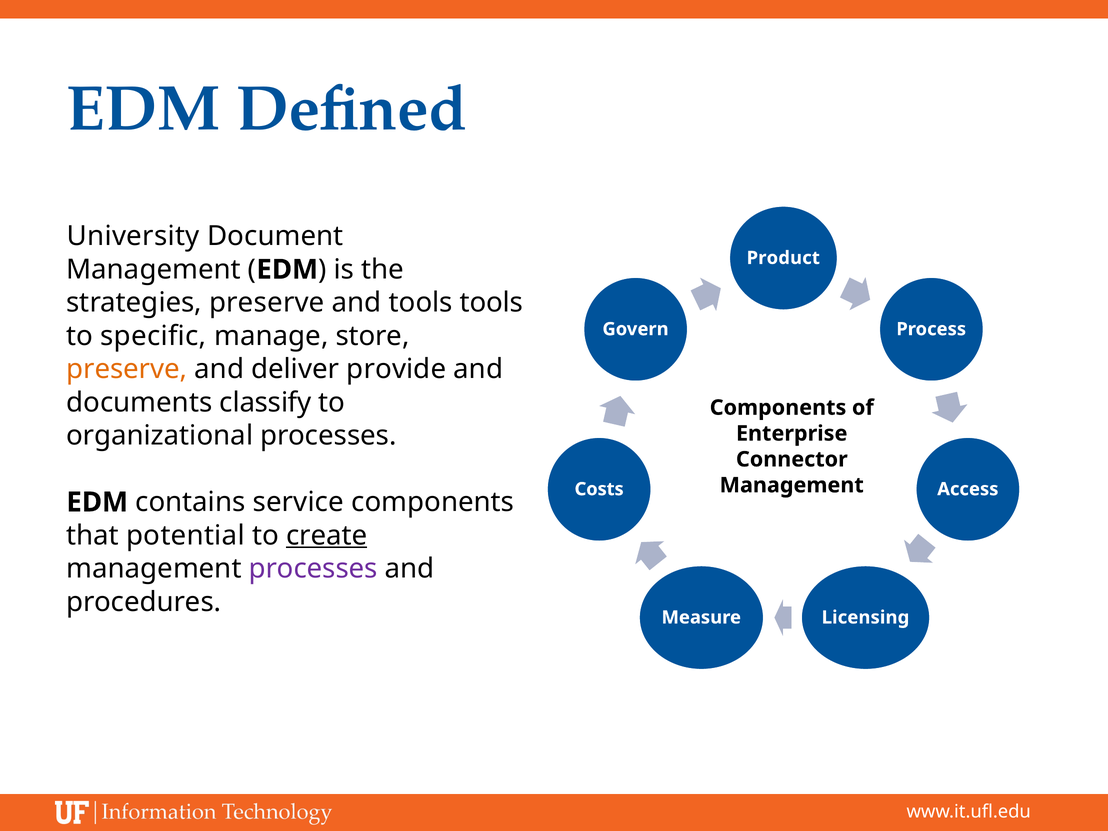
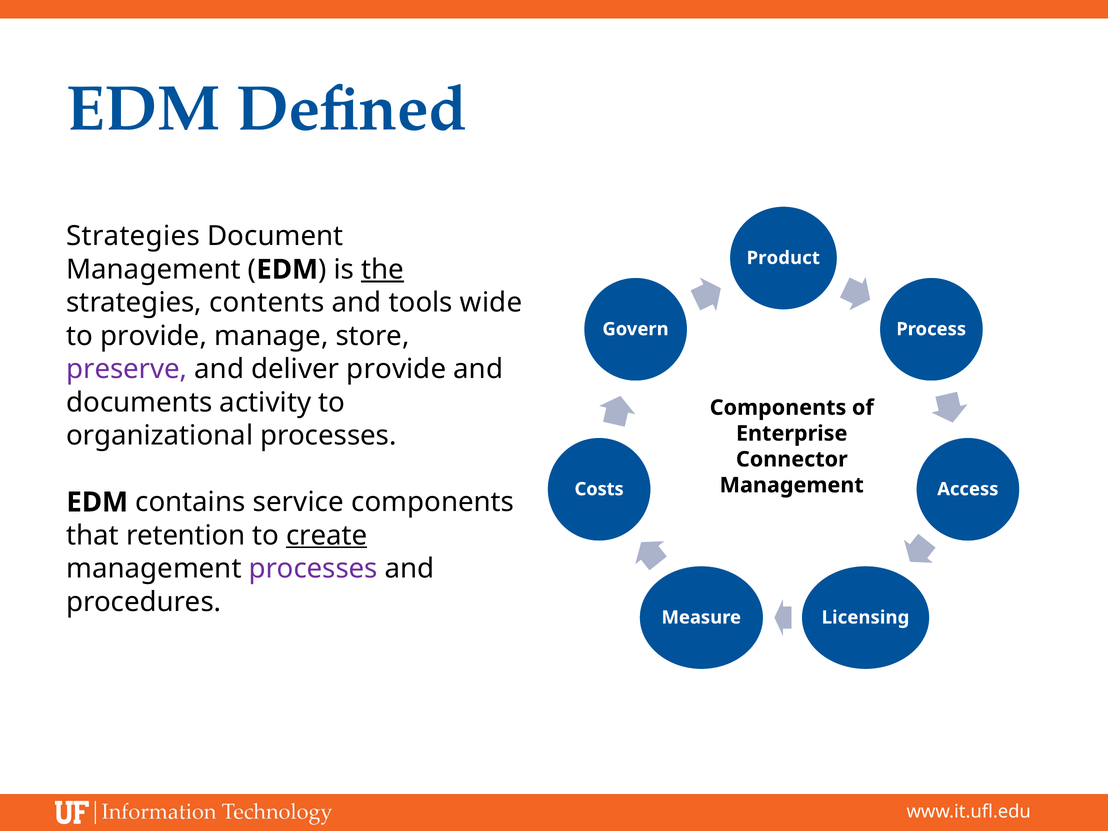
University at (133, 236): University -> Strategies
the underline: none -> present
strategies preserve: preserve -> contents
tools tools: tools -> wide
to specific: specific -> provide
preserve at (127, 369) colour: orange -> purple
classify: classify -> activity
potential: potential -> retention
